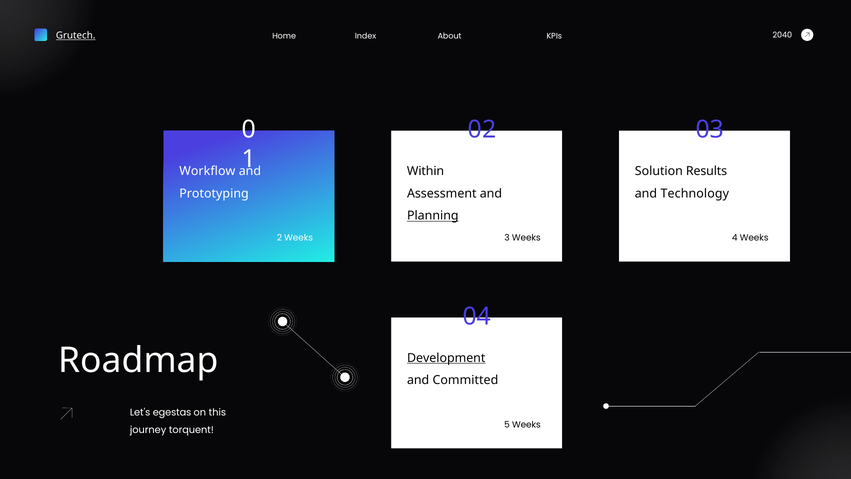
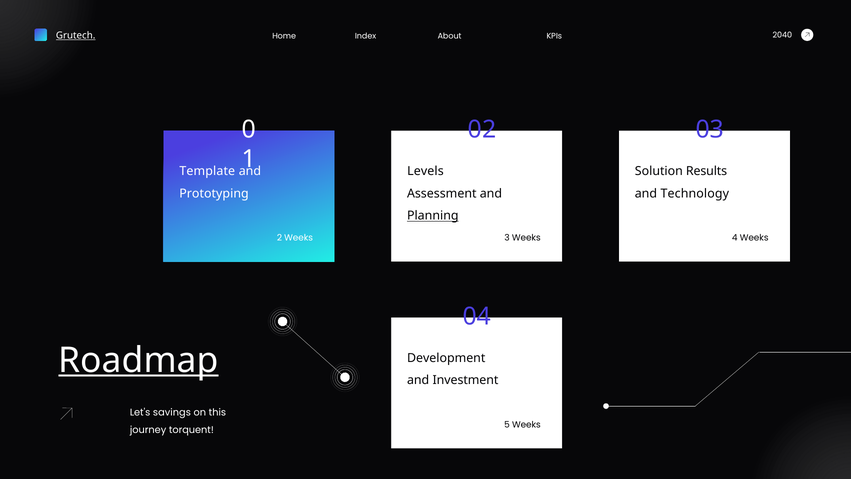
Workflow: Workflow -> Template
Within: Within -> Levels
Roadmap underline: none -> present
Development underline: present -> none
Committed: Committed -> Investment
egestas: egestas -> savings
